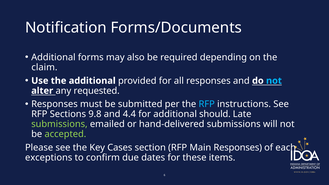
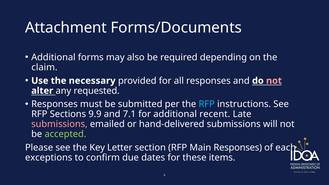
Notification: Notification -> Attachment
the additional: additional -> necessary
not at (274, 81) colour: light blue -> pink
9.8: 9.8 -> 9.9
4.4: 4.4 -> 7.1
should: should -> recent
submissions at (59, 124) colour: light green -> pink
Cases: Cases -> Letter
